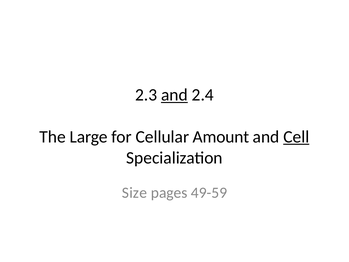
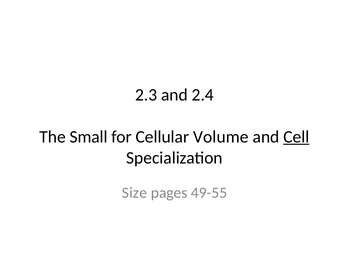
and at (174, 95) underline: present -> none
Large: Large -> Small
Amount: Amount -> Volume
49-59: 49-59 -> 49-55
